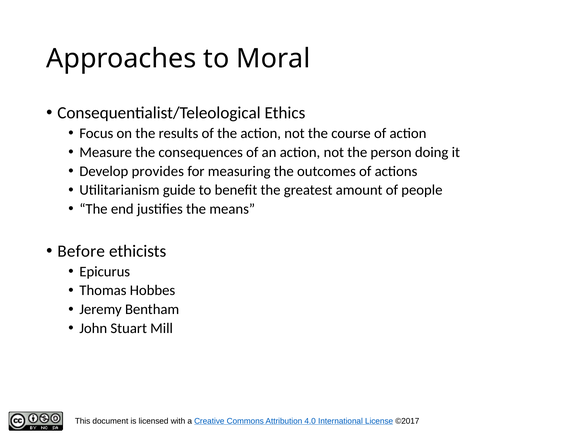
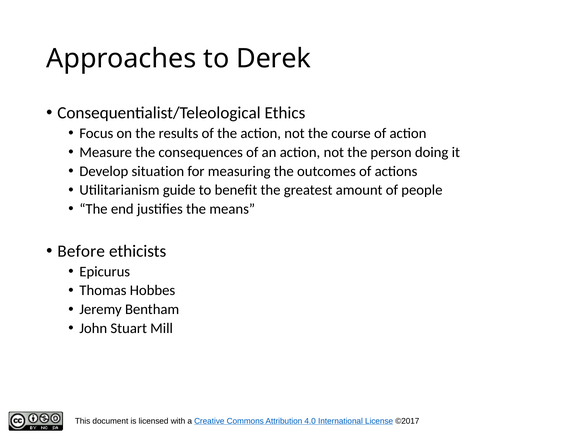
Moral: Moral -> Derek
provides: provides -> situation
